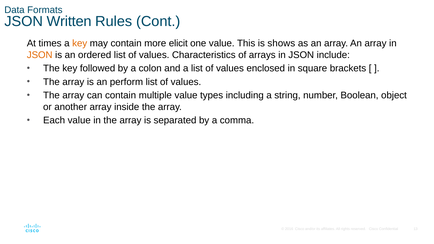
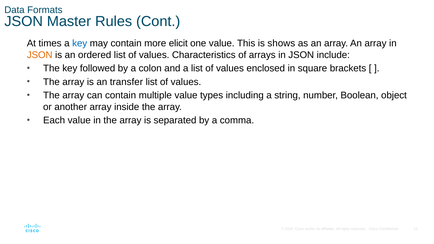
Written: Written -> Master
key at (80, 43) colour: orange -> blue
perform: perform -> transfer
